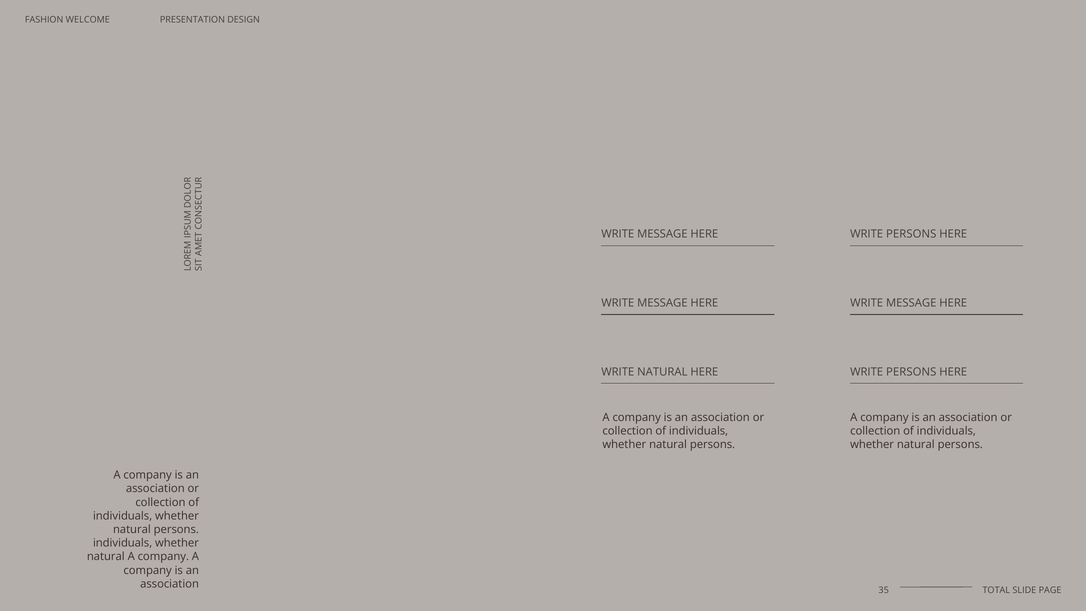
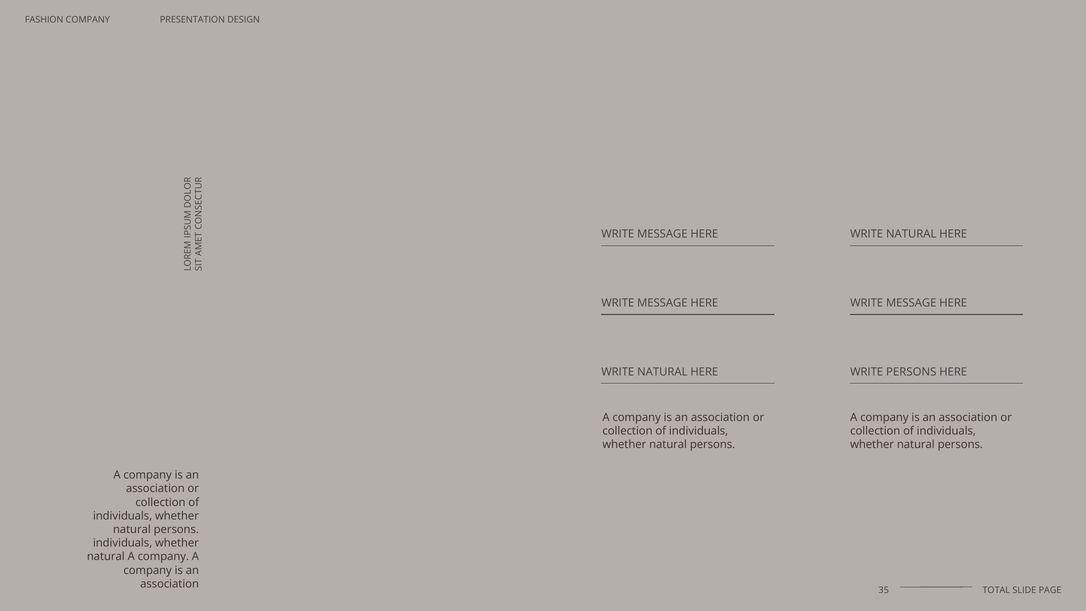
FASHION WELCOME: WELCOME -> COMPANY
PERSONS at (911, 234): PERSONS -> NATURAL
